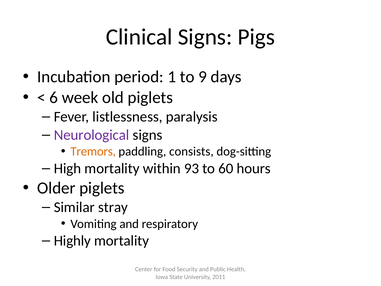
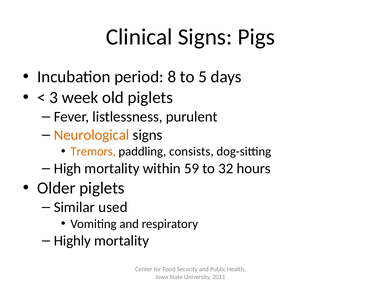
1: 1 -> 8
9: 9 -> 5
6: 6 -> 3
paralysis: paralysis -> purulent
Neurological colour: purple -> orange
93: 93 -> 59
60: 60 -> 32
stray: stray -> used
